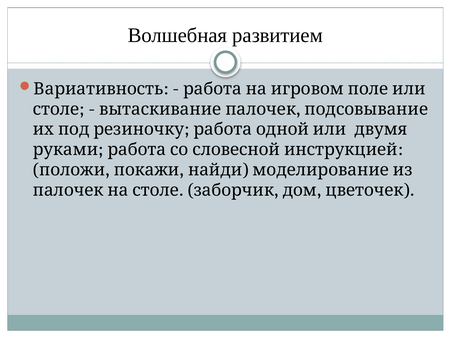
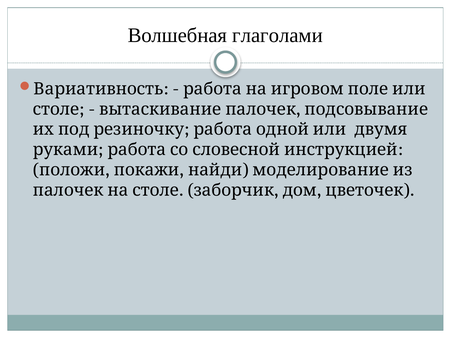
развитием: развитием -> глаголами
